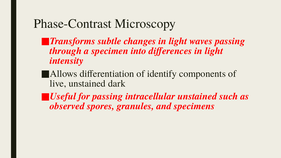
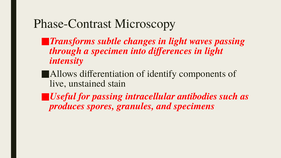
dark: dark -> stain
intracellular unstained: unstained -> antibodies
observed: observed -> produces
